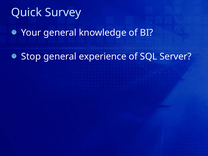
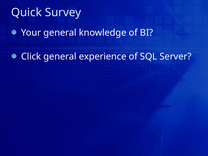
Stop: Stop -> Click
